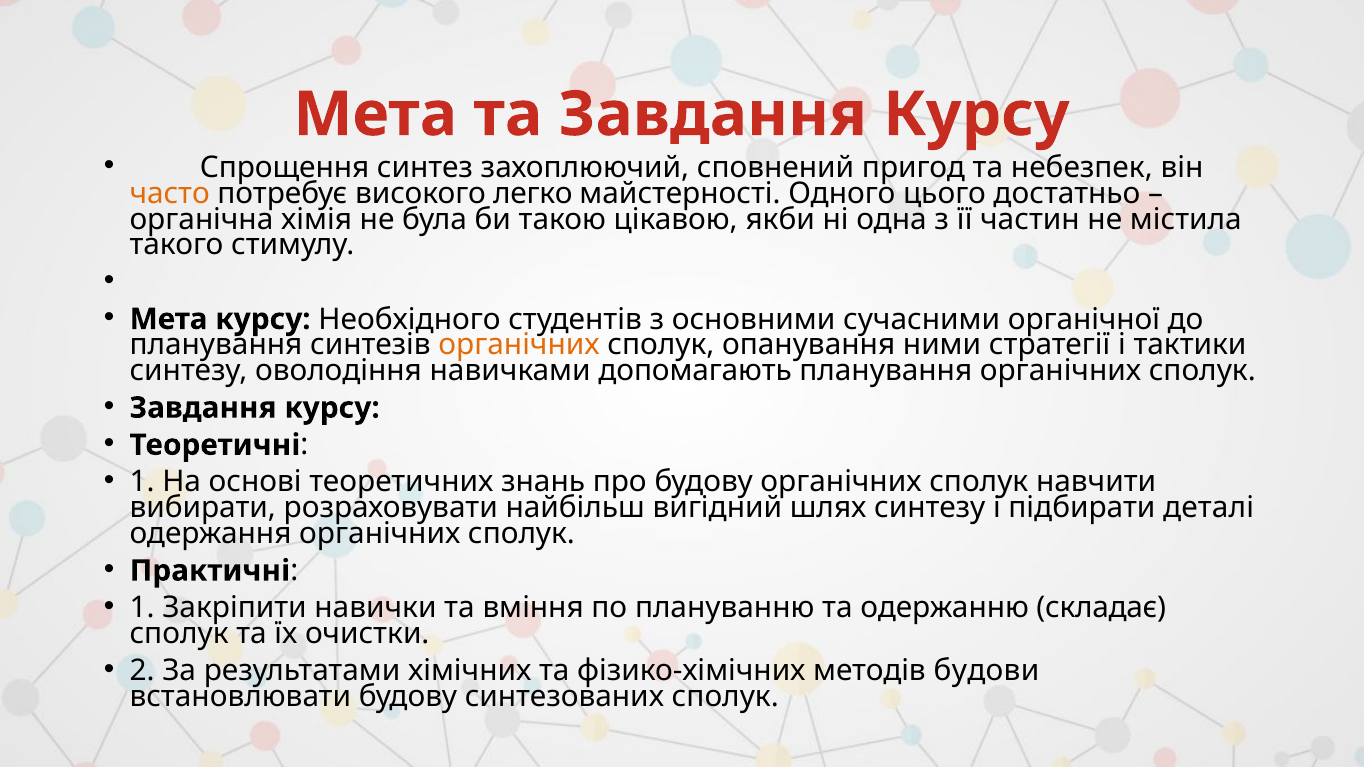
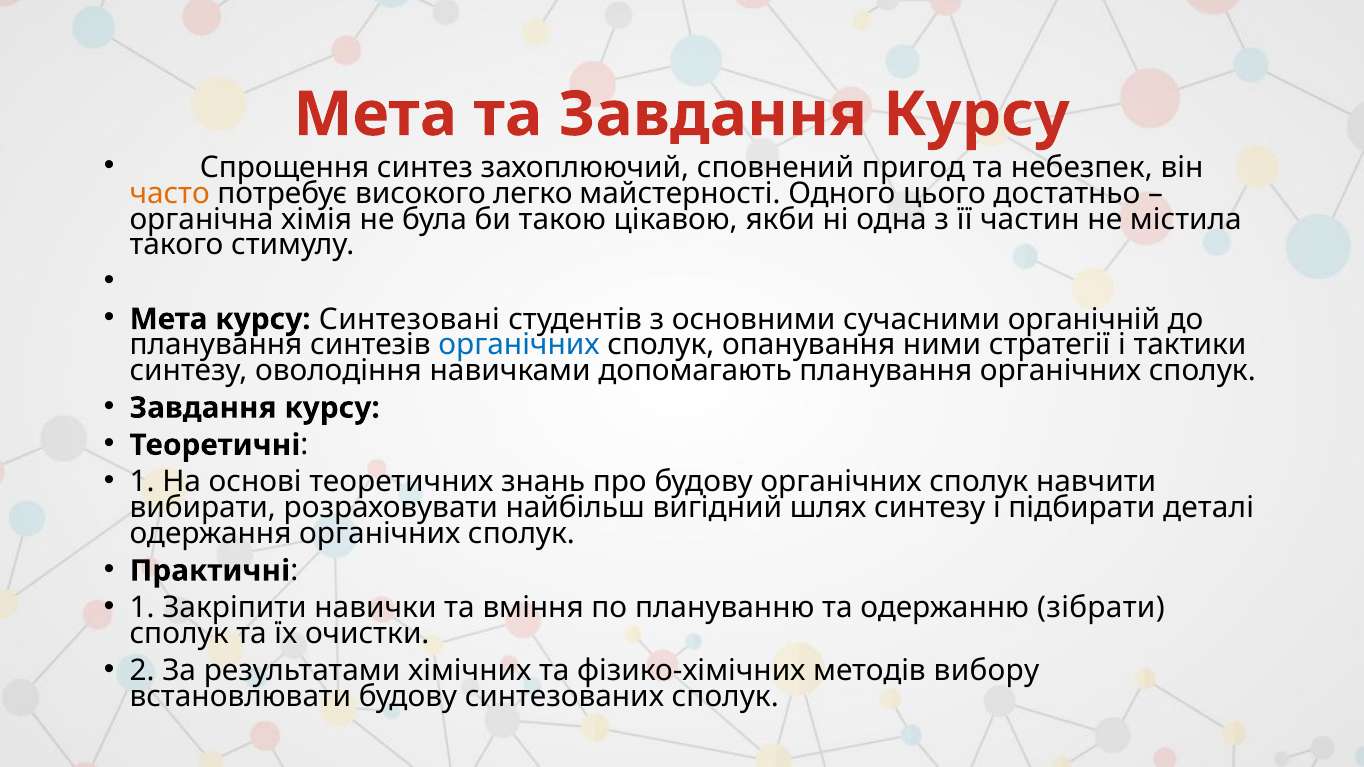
Необхідного: Необхідного -> Синтезовані
органічної: органічної -> органічній
органічних at (519, 345) colour: orange -> blue
складає: складає -> зібрати
будови: будови -> вибору
